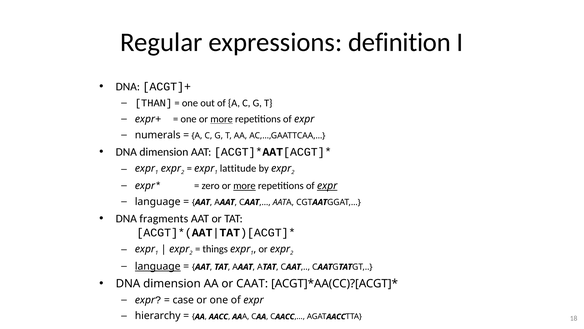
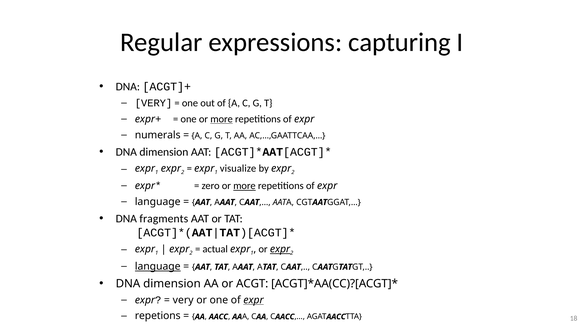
definition: definition -> capturing
THAN at (154, 103): THAN -> VERY
lattitude: lattitude -> visualize
expr at (327, 186) underline: present -> none
things: things -> actual
expr at (280, 249) underline: none -> present
or CAAT: CAAT -> ACGT
case at (183, 300): case -> very
expr at (254, 300) underline: none -> present
hierarchy: hierarchy -> repetions
